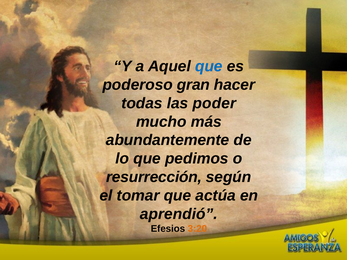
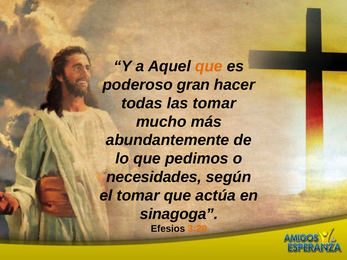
que at (209, 66) colour: blue -> orange
las poder: poder -> tomar
resurrección: resurrección -> necesidades
aprendió: aprendió -> sinagoga
